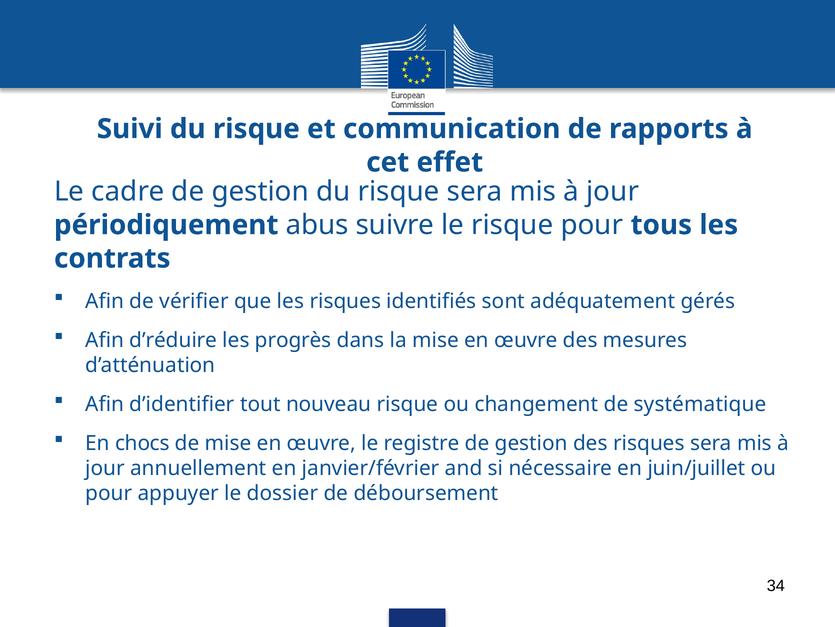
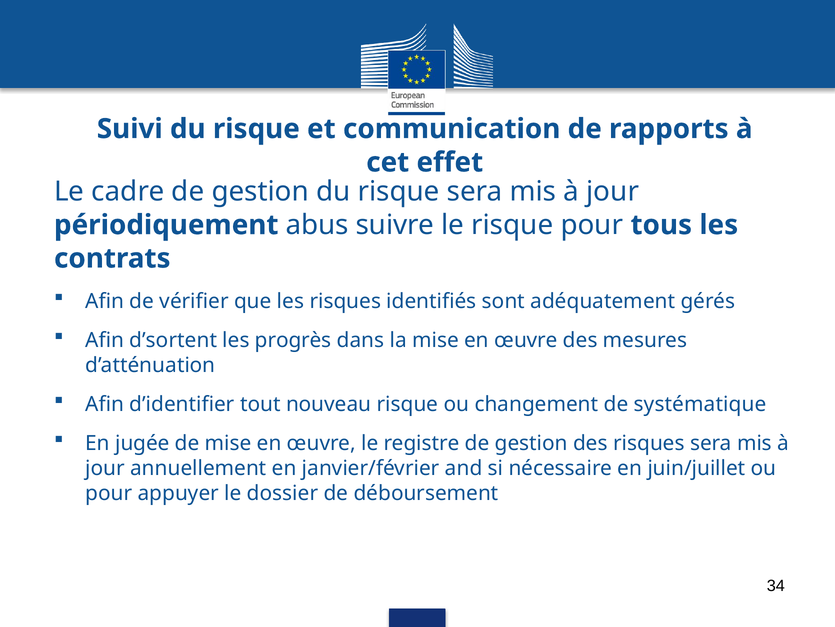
d’réduire: d’réduire -> d’sortent
chocs: chocs -> jugée
